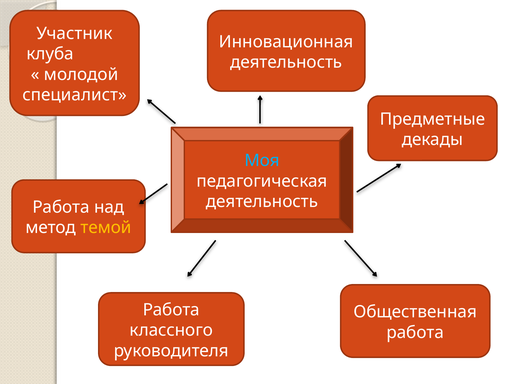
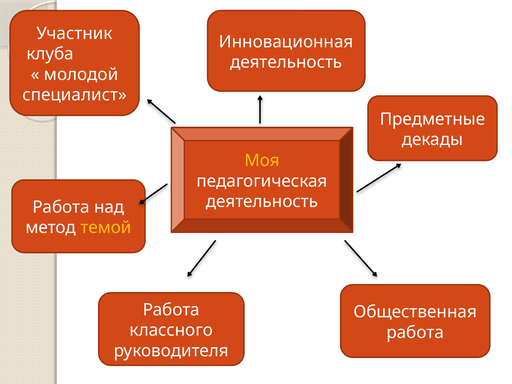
Моя colour: light blue -> yellow
